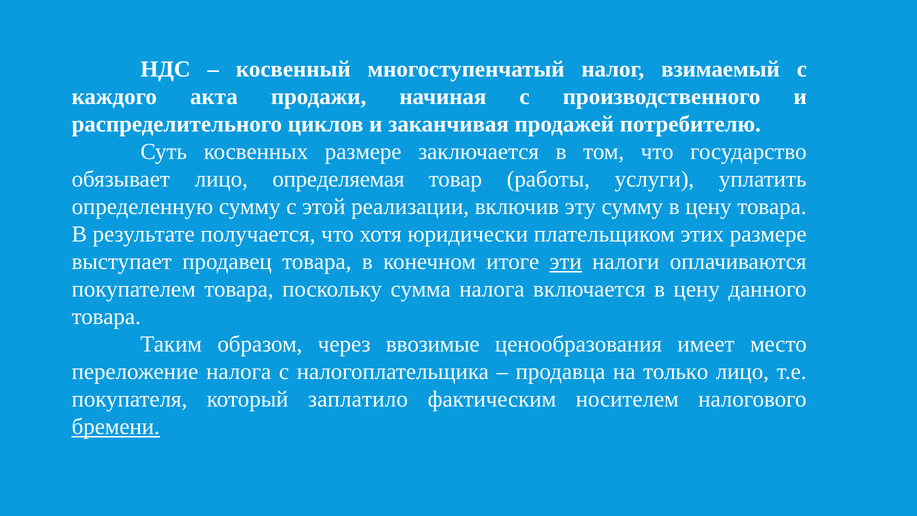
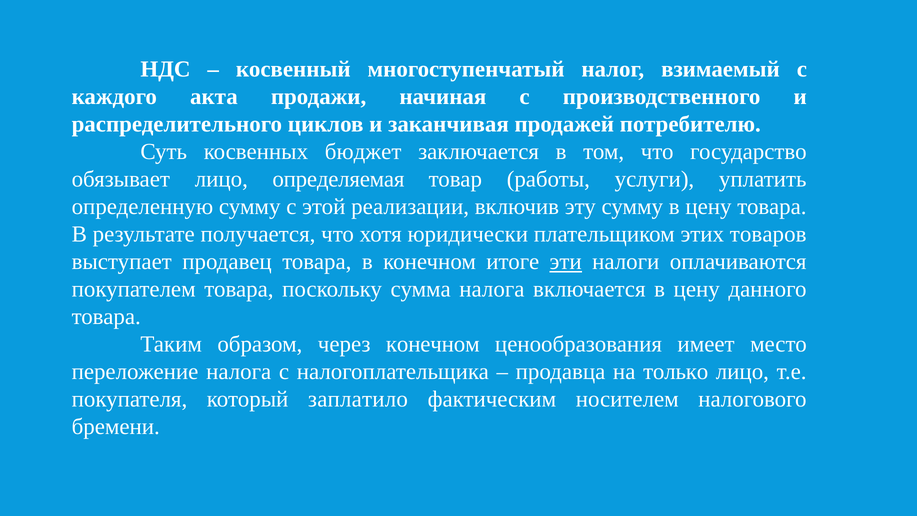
косвенных размере: размере -> бюджет
этих размере: размере -> товаров
через ввозимые: ввозимые -> конечном
бремени underline: present -> none
